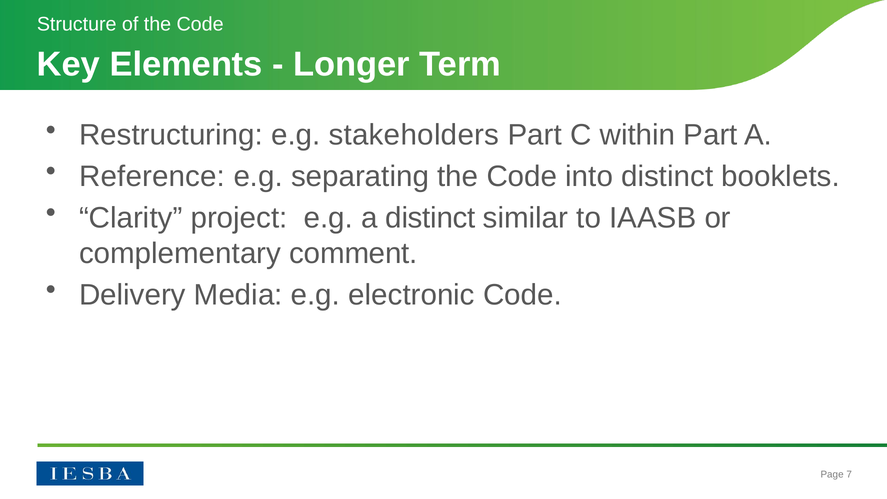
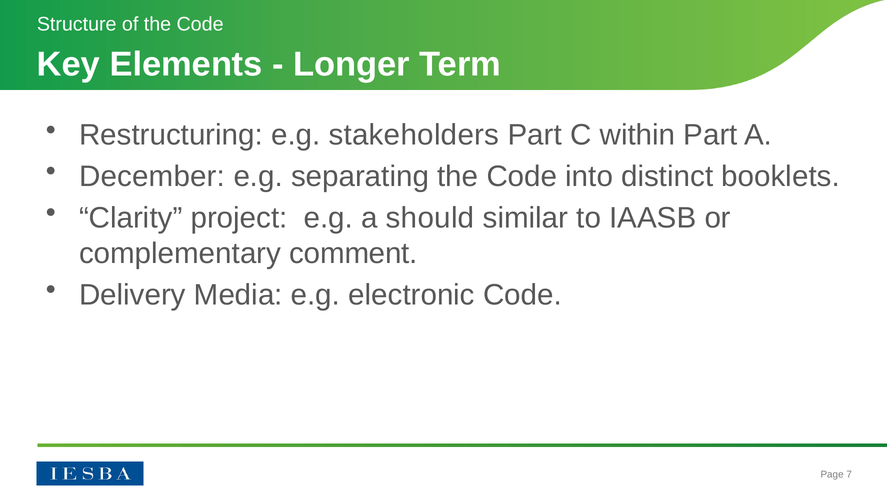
Reference: Reference -> December
a distinct: distinct -> should
